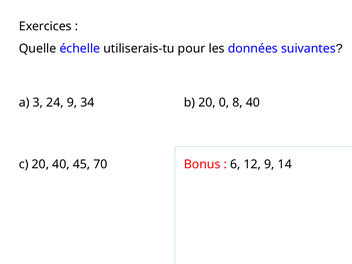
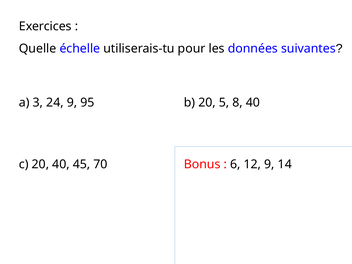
34: 34 -> 95
0: 0 -> 5
